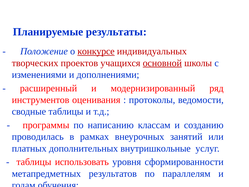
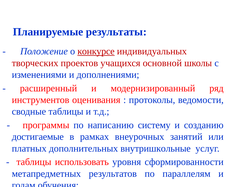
основной underline: present -> none
классам: классам -> систему
проводилась: проводилась -> достигаемые
